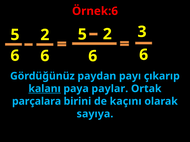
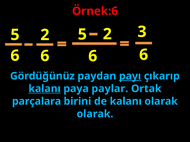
payı underline: none -> present
de kaçını: kaçını -> kalanı
sayıya at (95, 114): sayıya -> olarak
